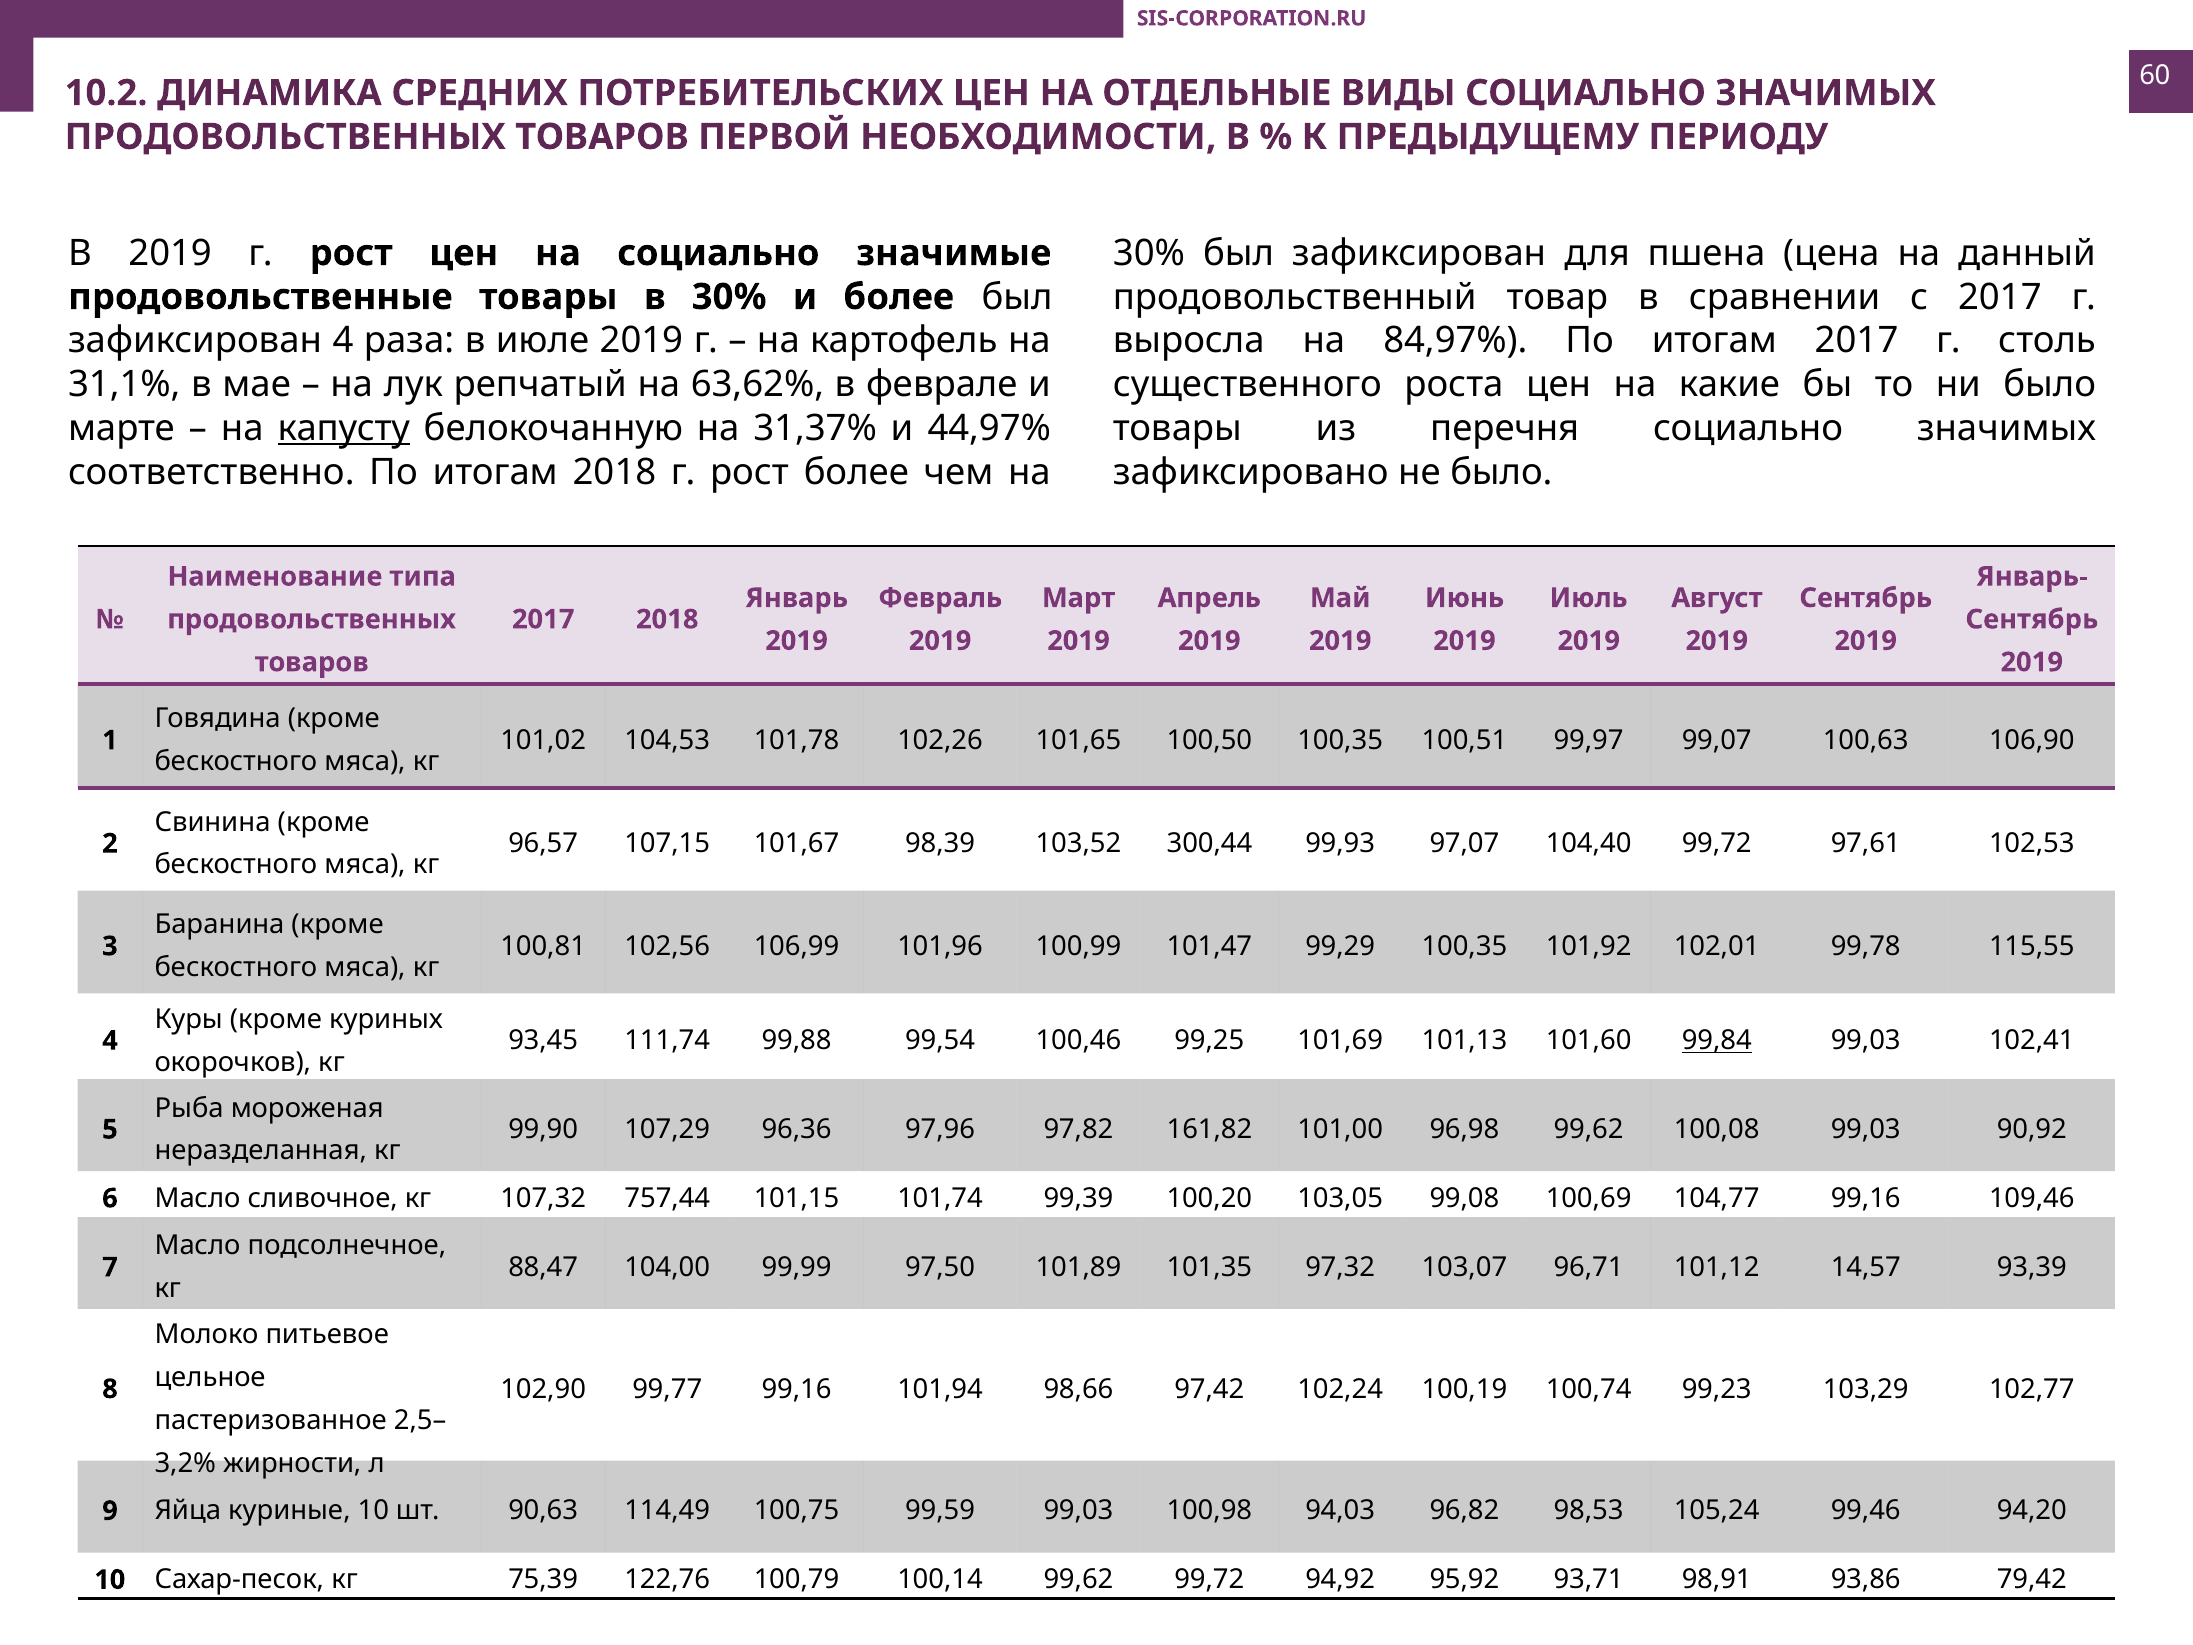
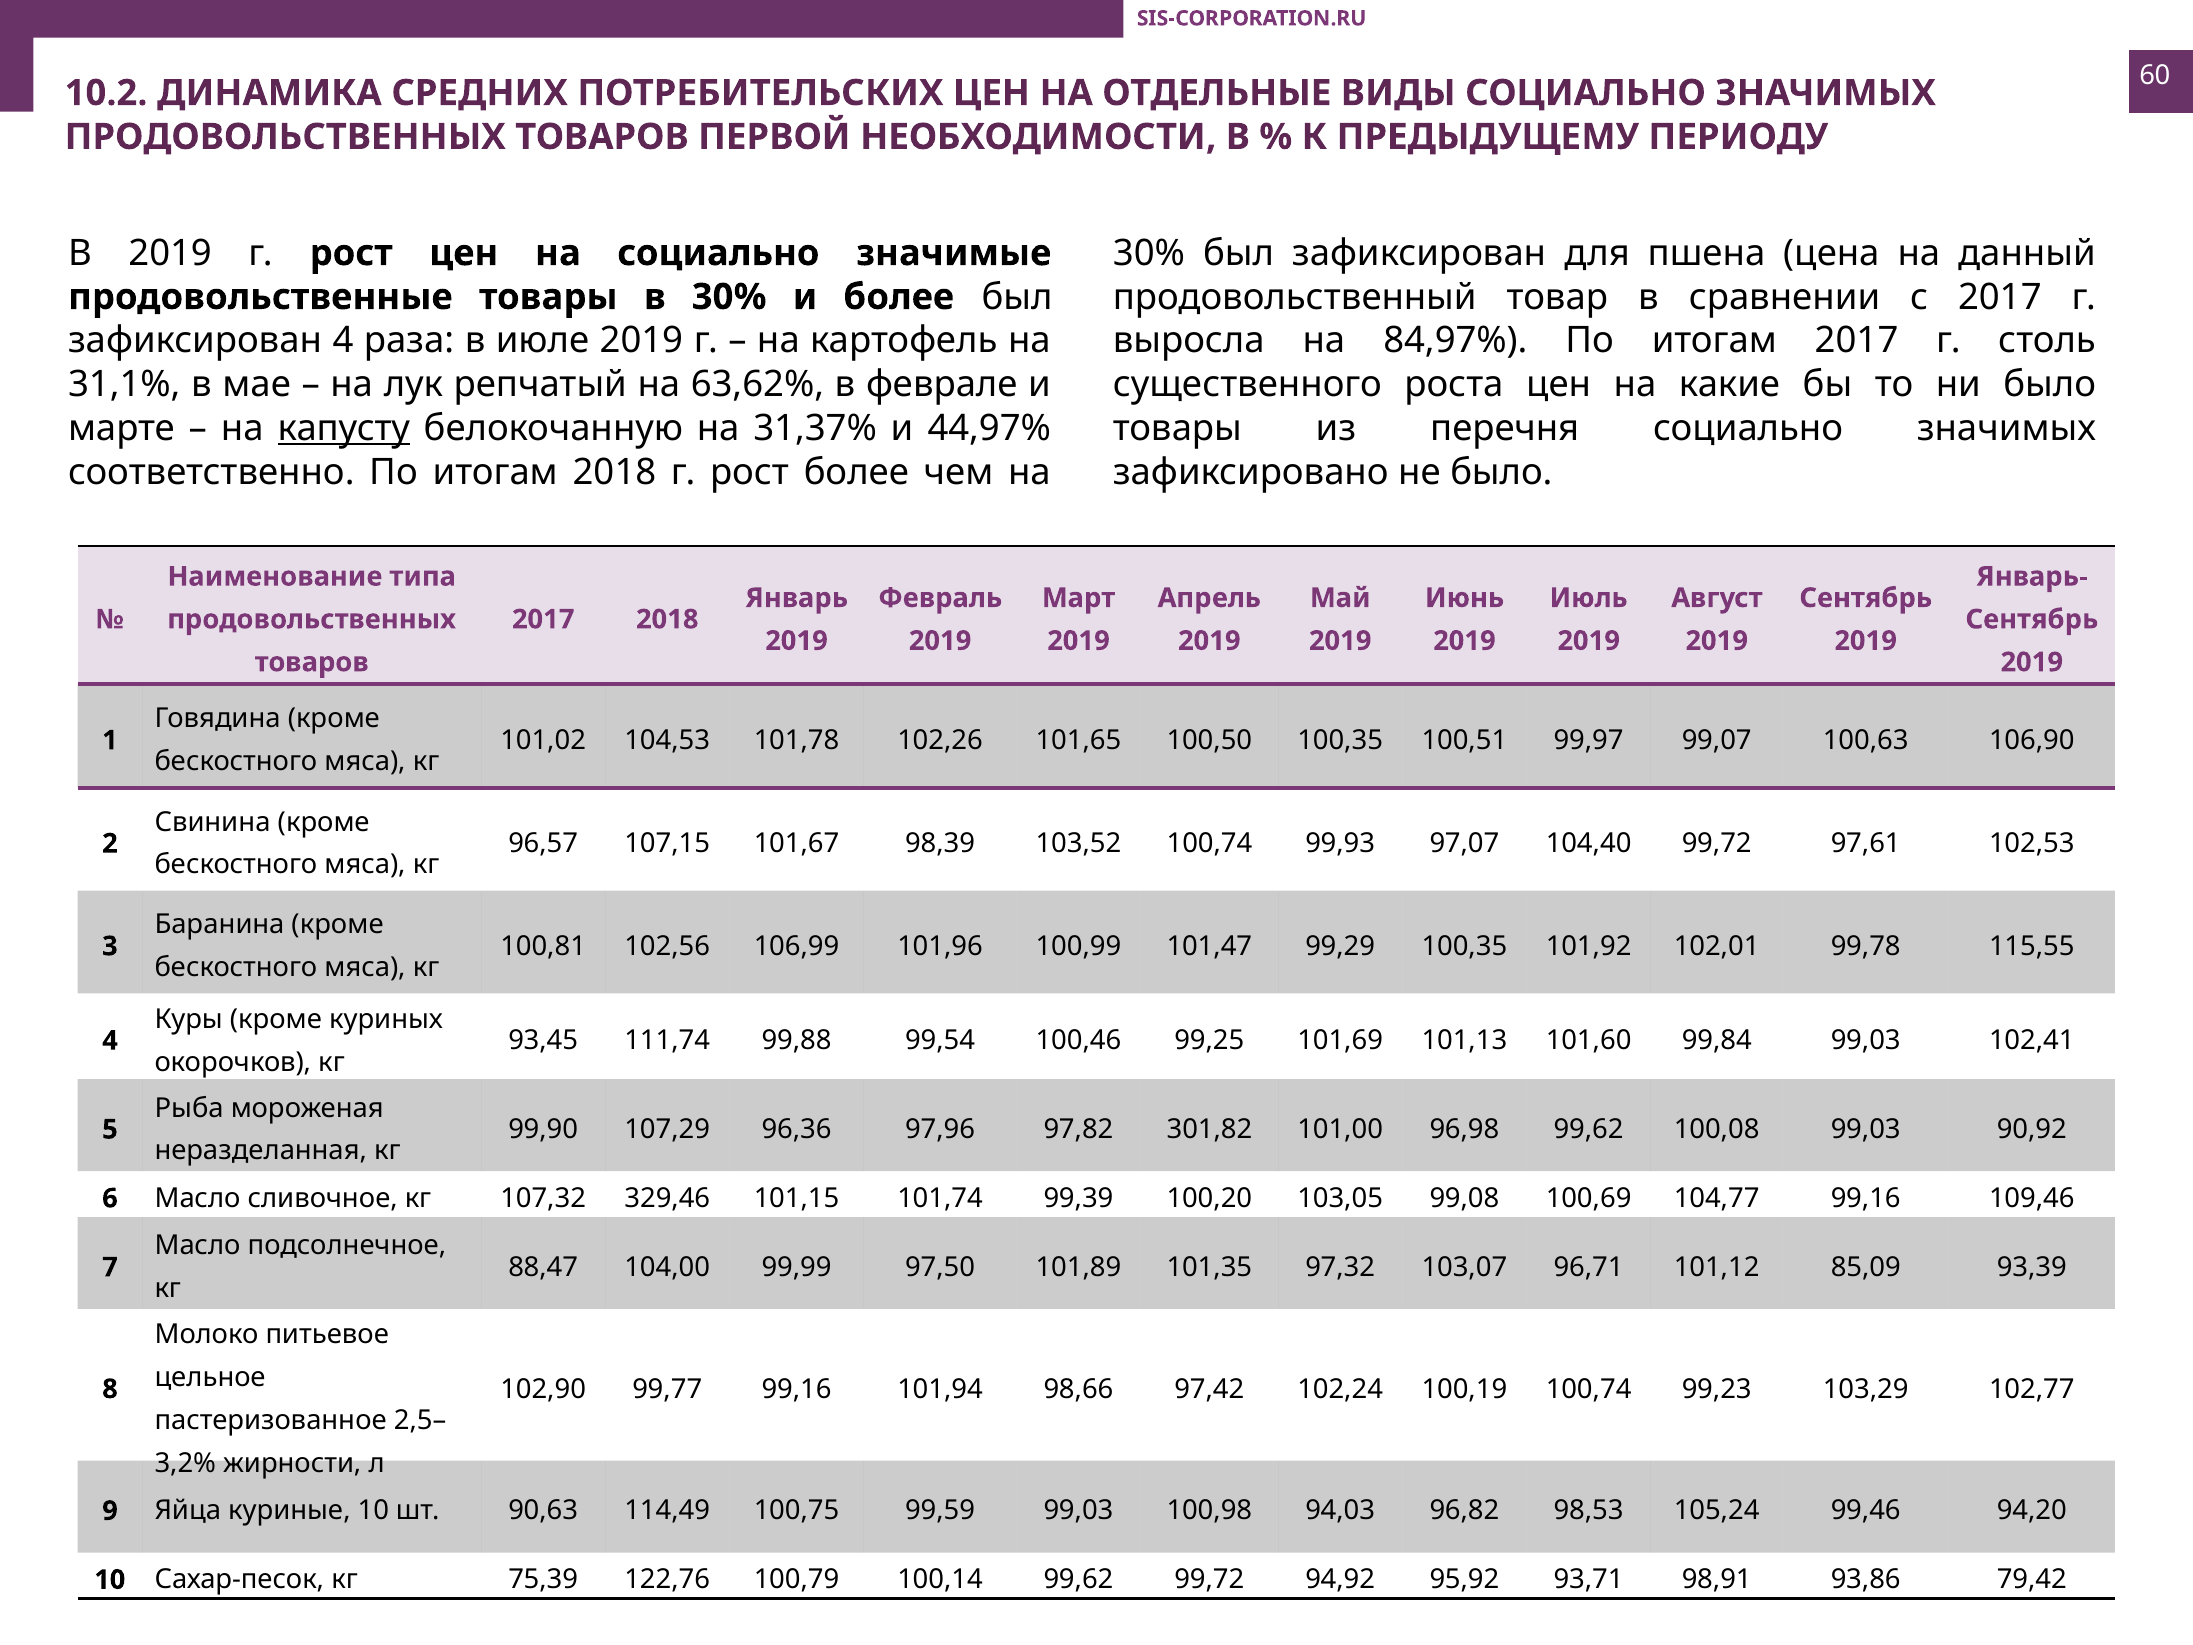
103,52 300,44: 300,44 -> 100,74
99,84 underline: present -> none
161,82: 161,82 -> 301,82
757,44: 757,44 -> 329,46
14,57: 14,57 -> 85,09
